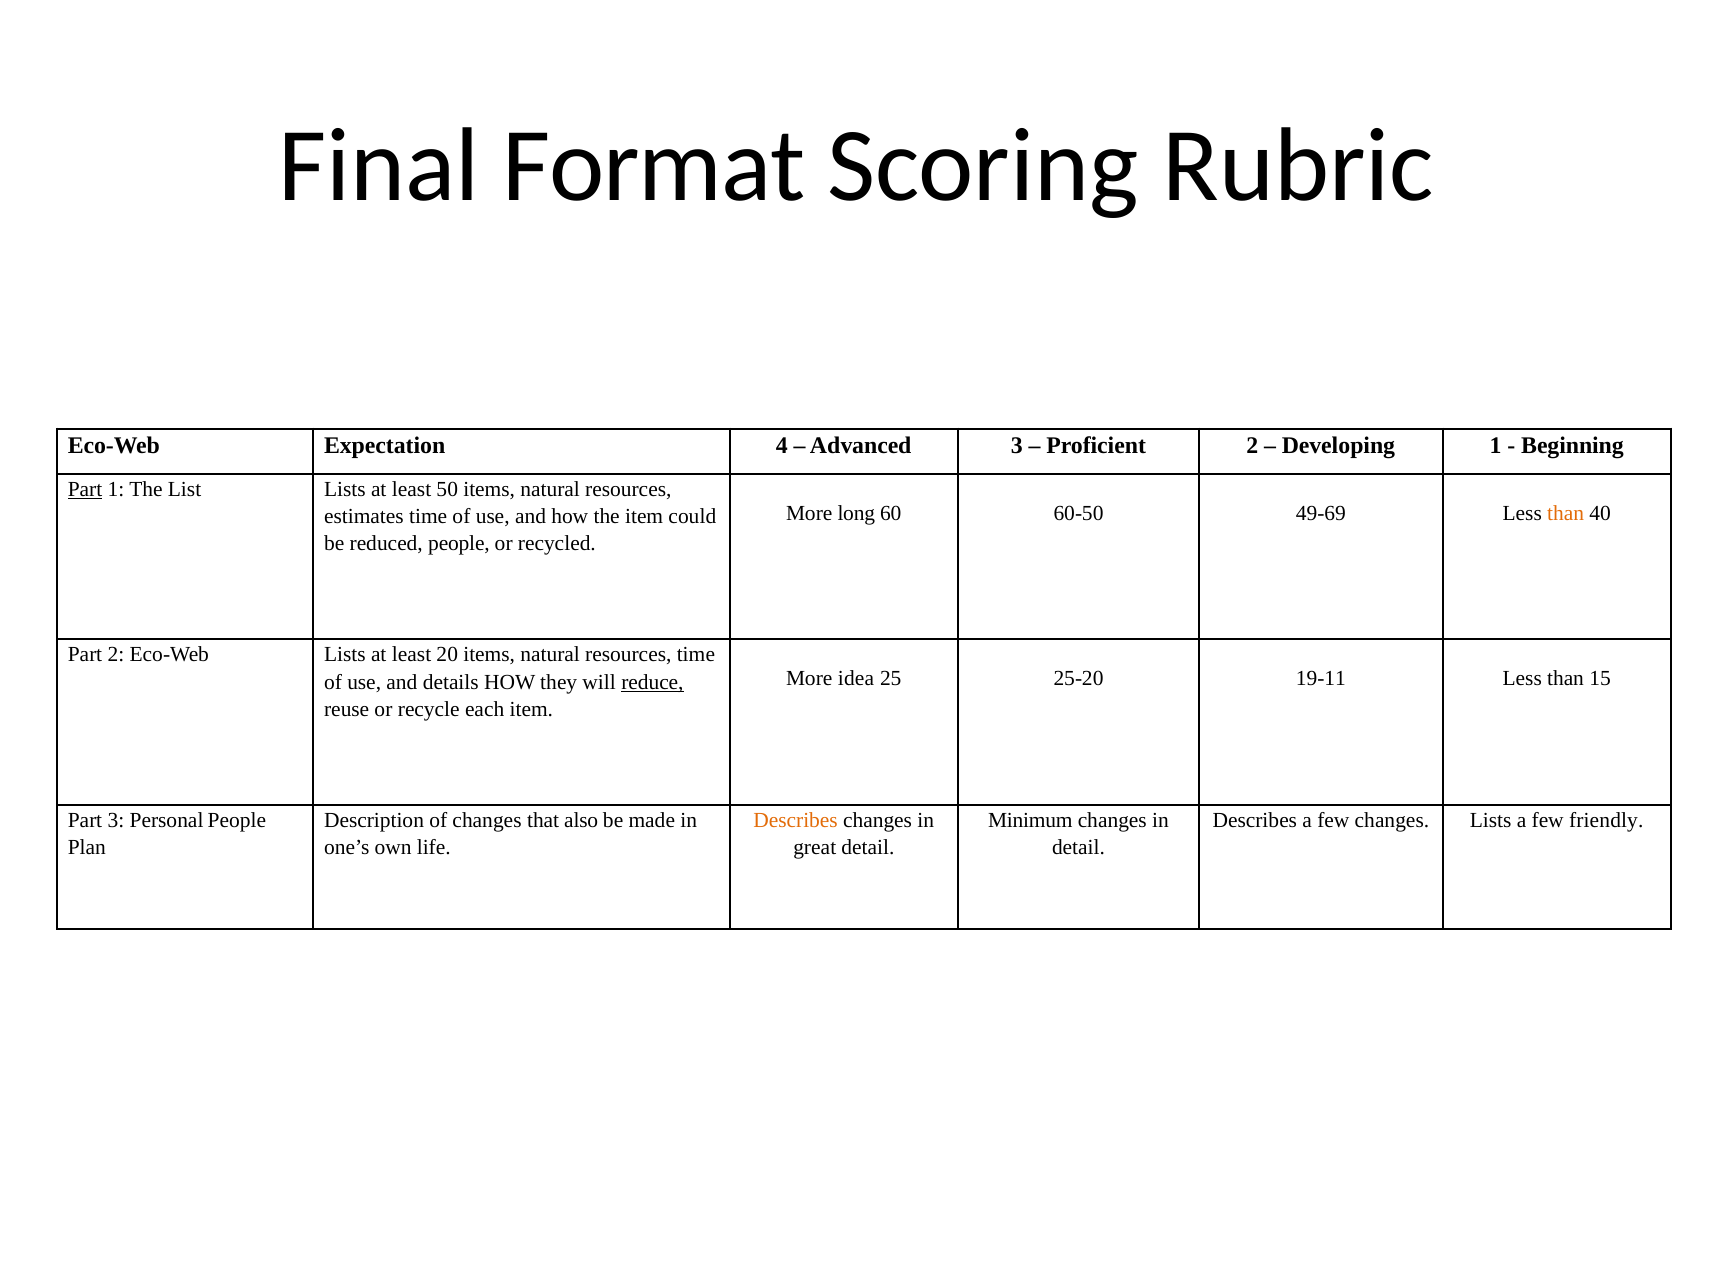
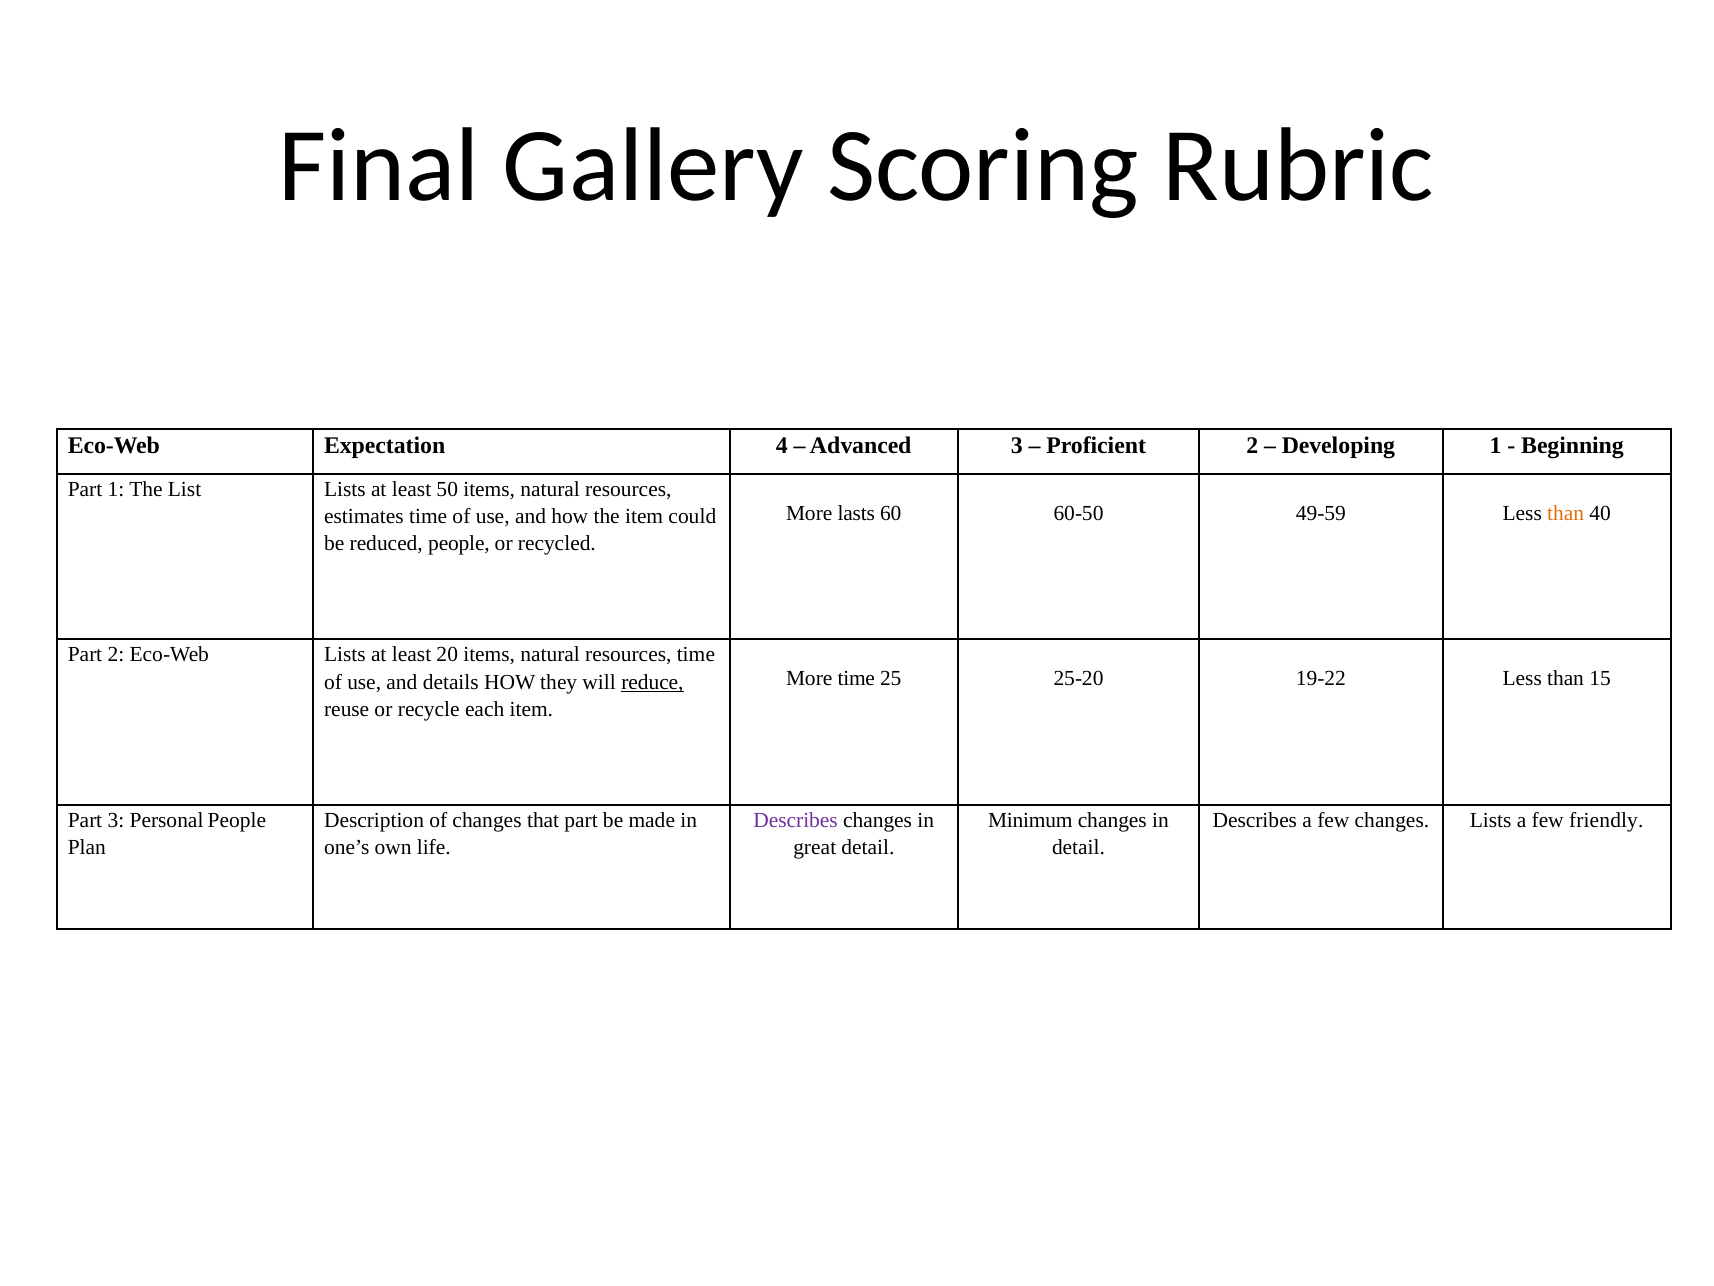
Format: Format -> Gallery
Part at (85, 489) underline: present -> none
long: long -> lasts
49-69: 49-69 -> 49-59
More idea: idea -> time
19-11: 19-11 -> 19-22
that also: also -> part
Describes at (796, 820) colour: orange -> purple
